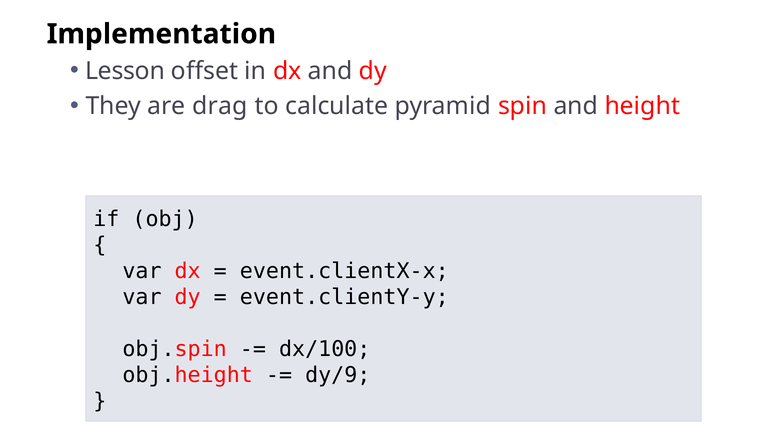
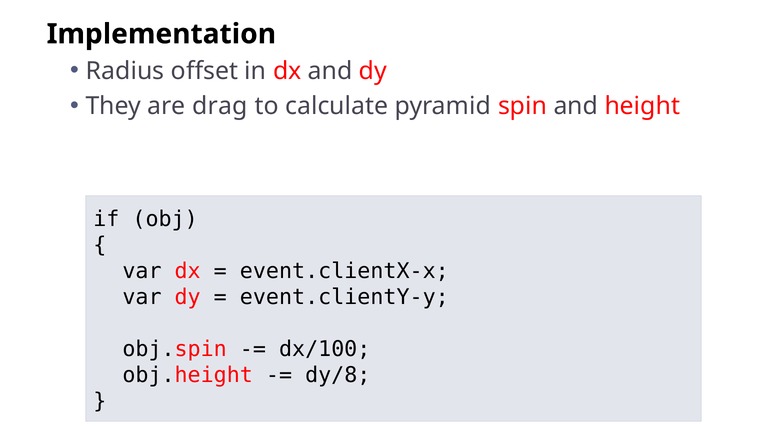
Lesson: Lesson -> Radius
dy/9: dy/9 -> dy/8
